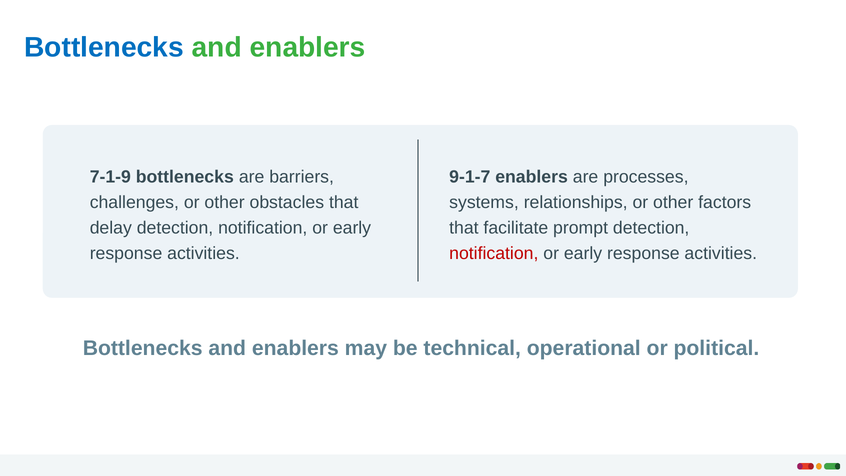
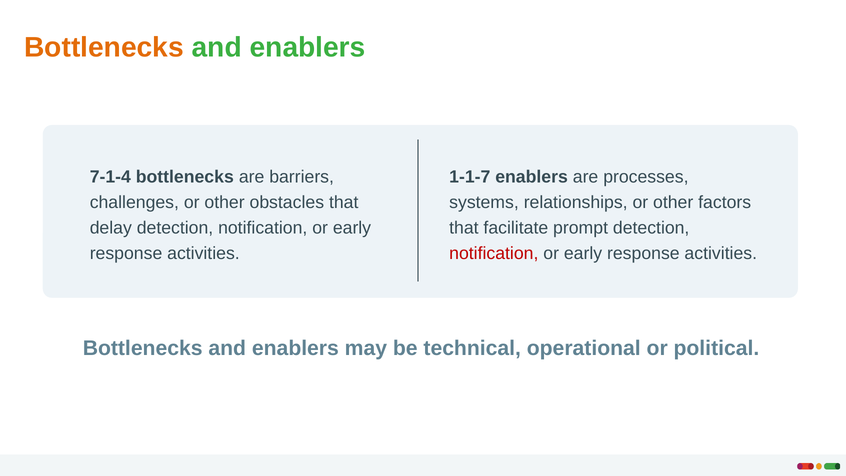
Bottlenecks at (104, 47) colour: blue -> orange
7-1-9: 7-1-9 -> 7-1-4
9-1-7: 9-1-7 -> 1-1-7
